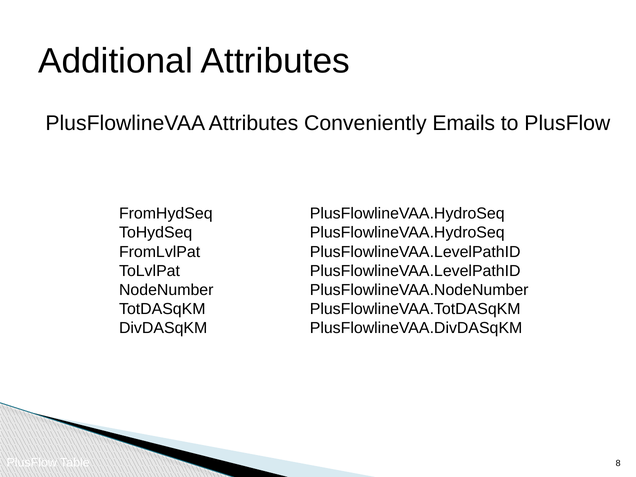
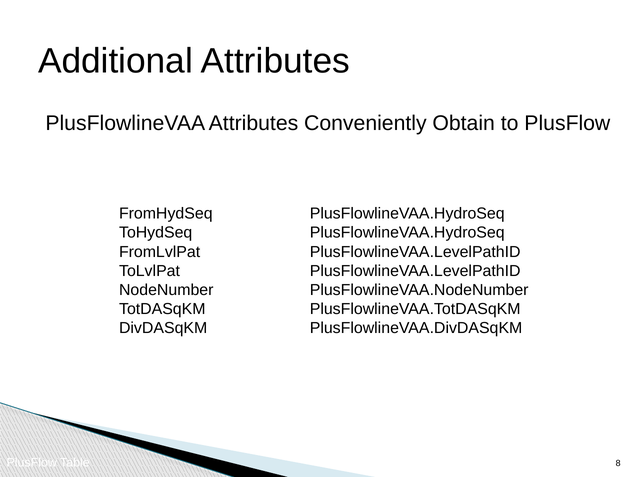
Emails: Emails -> Obtain
